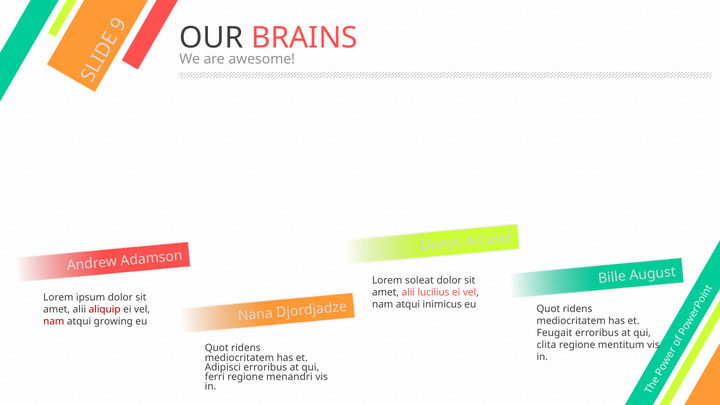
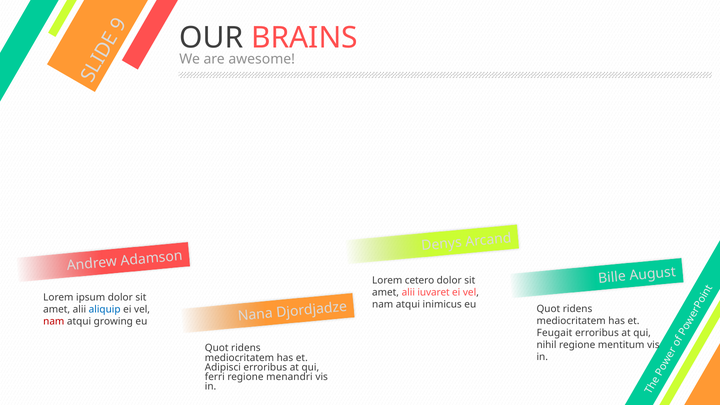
soleat: soleat -> cetero
lucilius: lucilius -> iuvaret
aliquip colour: red -> blue
clita: clita -> nihil
